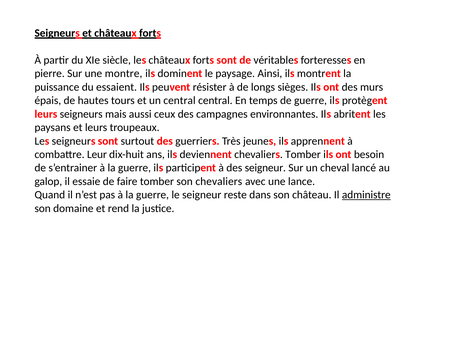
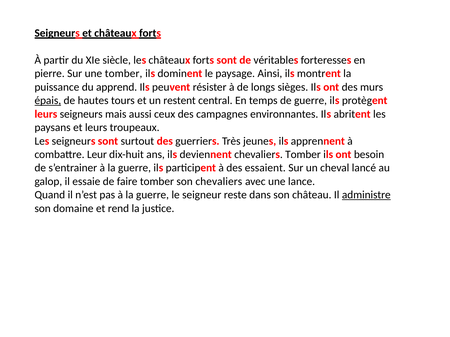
une montre: montre -> tomber
essaient: essaient -> apprend
épais underline: none -> present
un central: central -> restent
des seigneur: seigneur -> essaient
